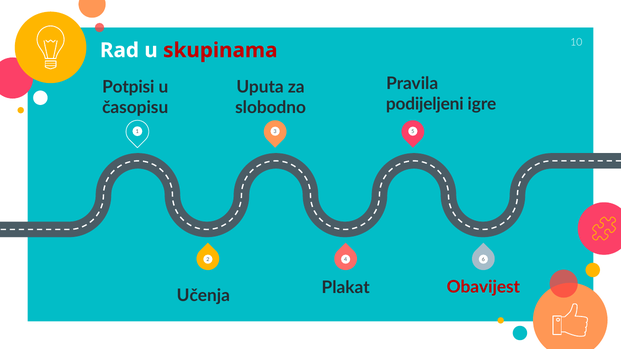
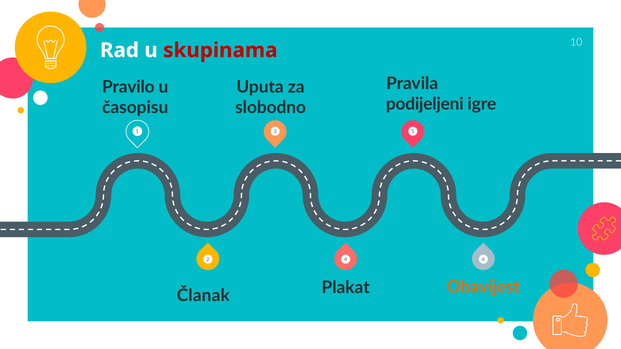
Potpisi: Potpisi -> Pravilo
Obavijest colour: red -> orange
Učenja: Učenja -> Članak
